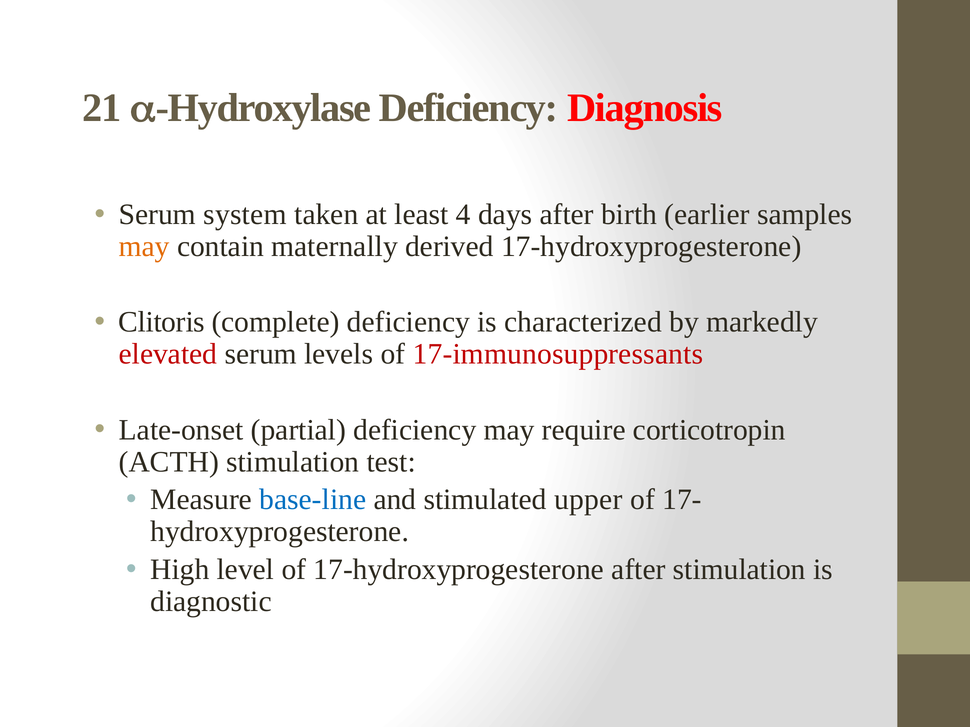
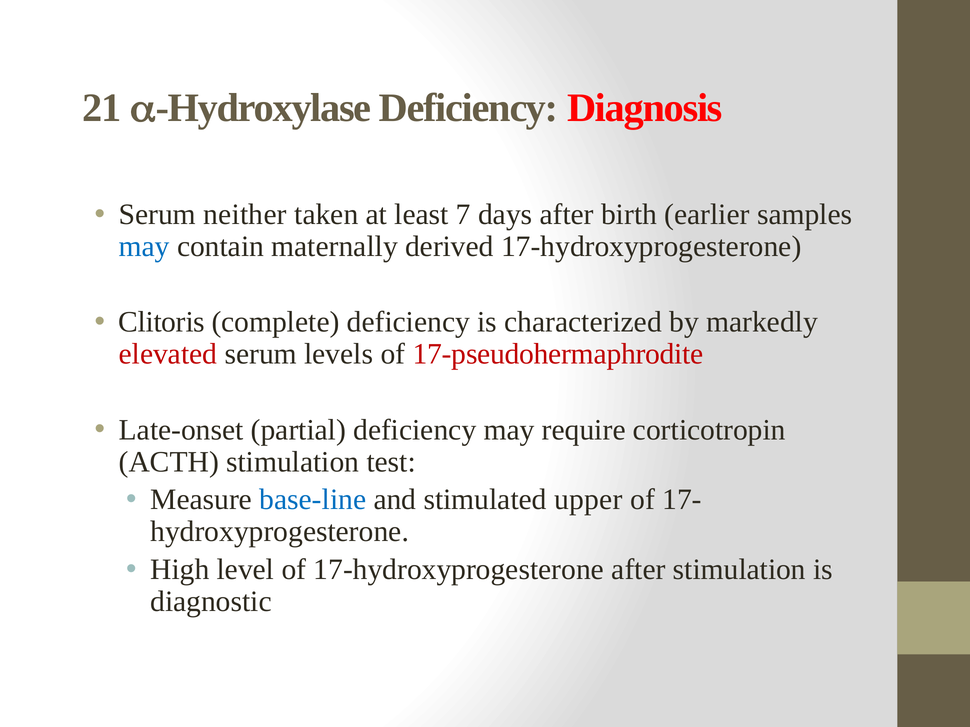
system: system -> neither
4: 4 -> 7
may at (144, 247) colour: orange -> blue
17-immunosuppressants: 17-immunosuppressants -> 17-pseudohermaphrodite
